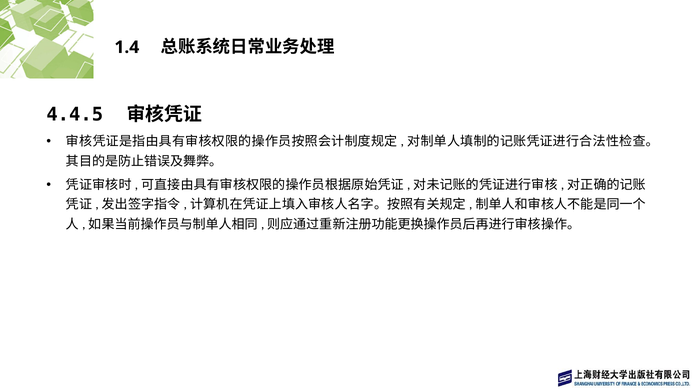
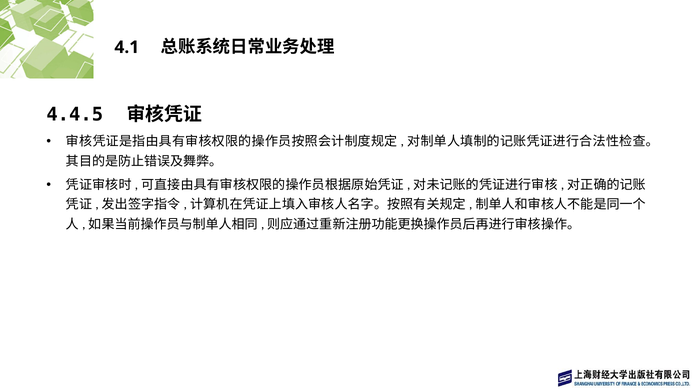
1.4: 1.4 -> 4.1
